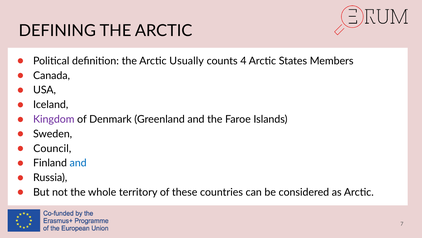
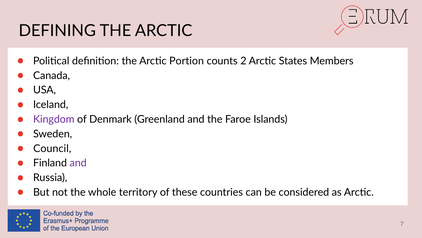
Usually: Usually -> Portion
4: 4 -> 2
and at (78, 163) colour: blue -> purple
